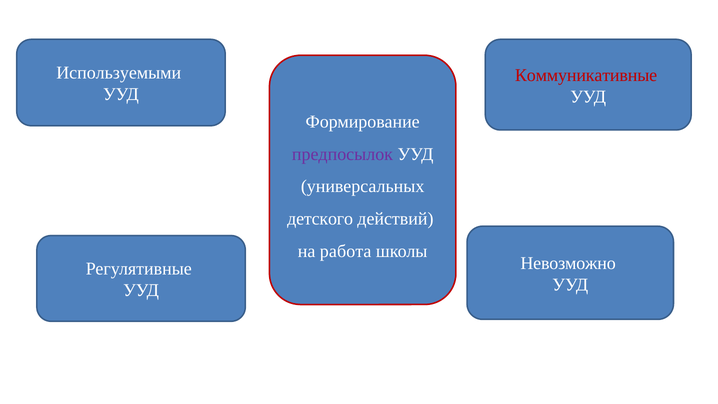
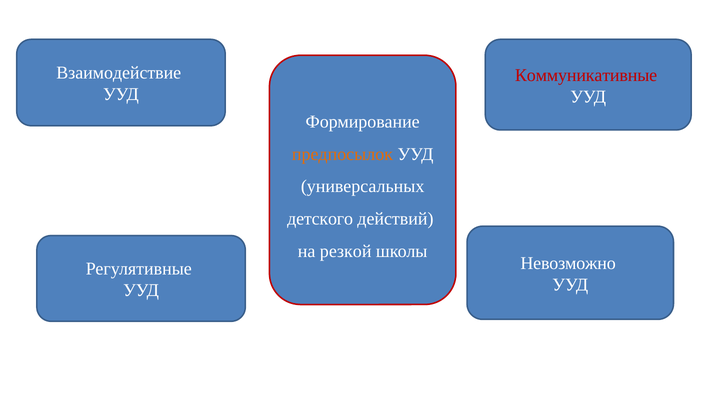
Используемыми: Используемыми -> Взаимодействие
предпосылок colour: purple -> orange
работа: работа -> резкой
